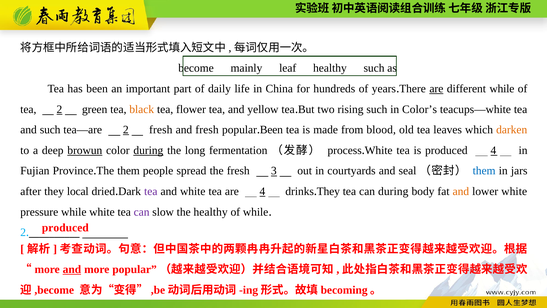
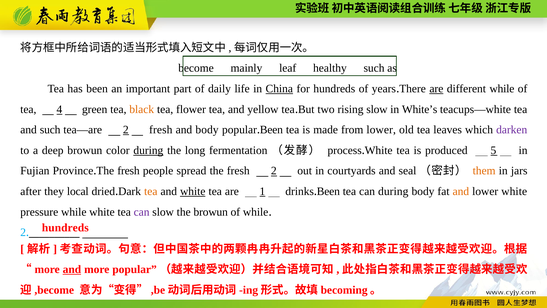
China underline: none -> present
tea 2: 2 -> 4
rising such: such -> slow
Color’s: Color’s -> White’s
and fresh: fresh -> body
from blood: blood -> lower
darken colour: orange -> purple
browun at (85, 150) underline: present -> none
produced 4: 4 -> 5
them at (129, 171): them -> fresh
fresh 3: 3 -> 2
them at (484, 171) colour: blue -> orange
tea at (151, 191) colour: purple -> orange
white at (193, 191) underline: none -> present
are 4: 4 -> 1
They at (328, 191): They -> Been
the healthy: healthy -> browun
produced at (65, 228): produced -> hundreds
